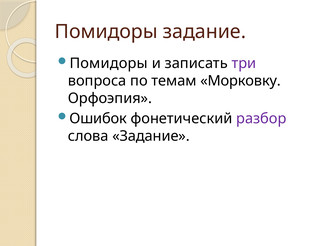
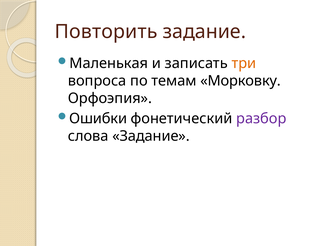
Помидоры at (106, 32): Помидоры -> Повторить
Помидоры at (109, 63): Помидоры -> Маленькая
три colour: purple -> orange
Ошибок: Ошибок -> Ошибки
